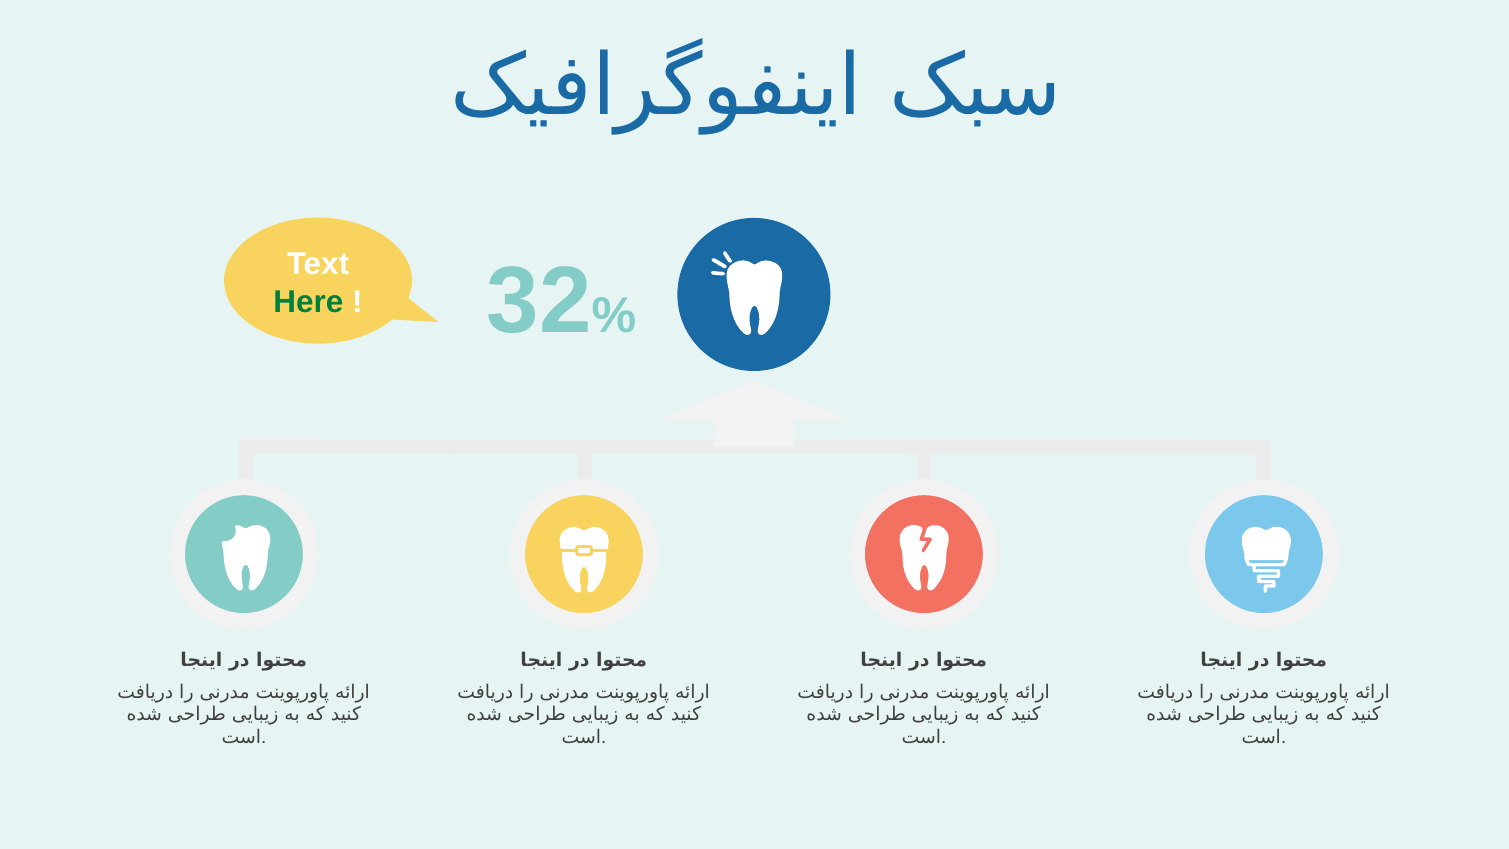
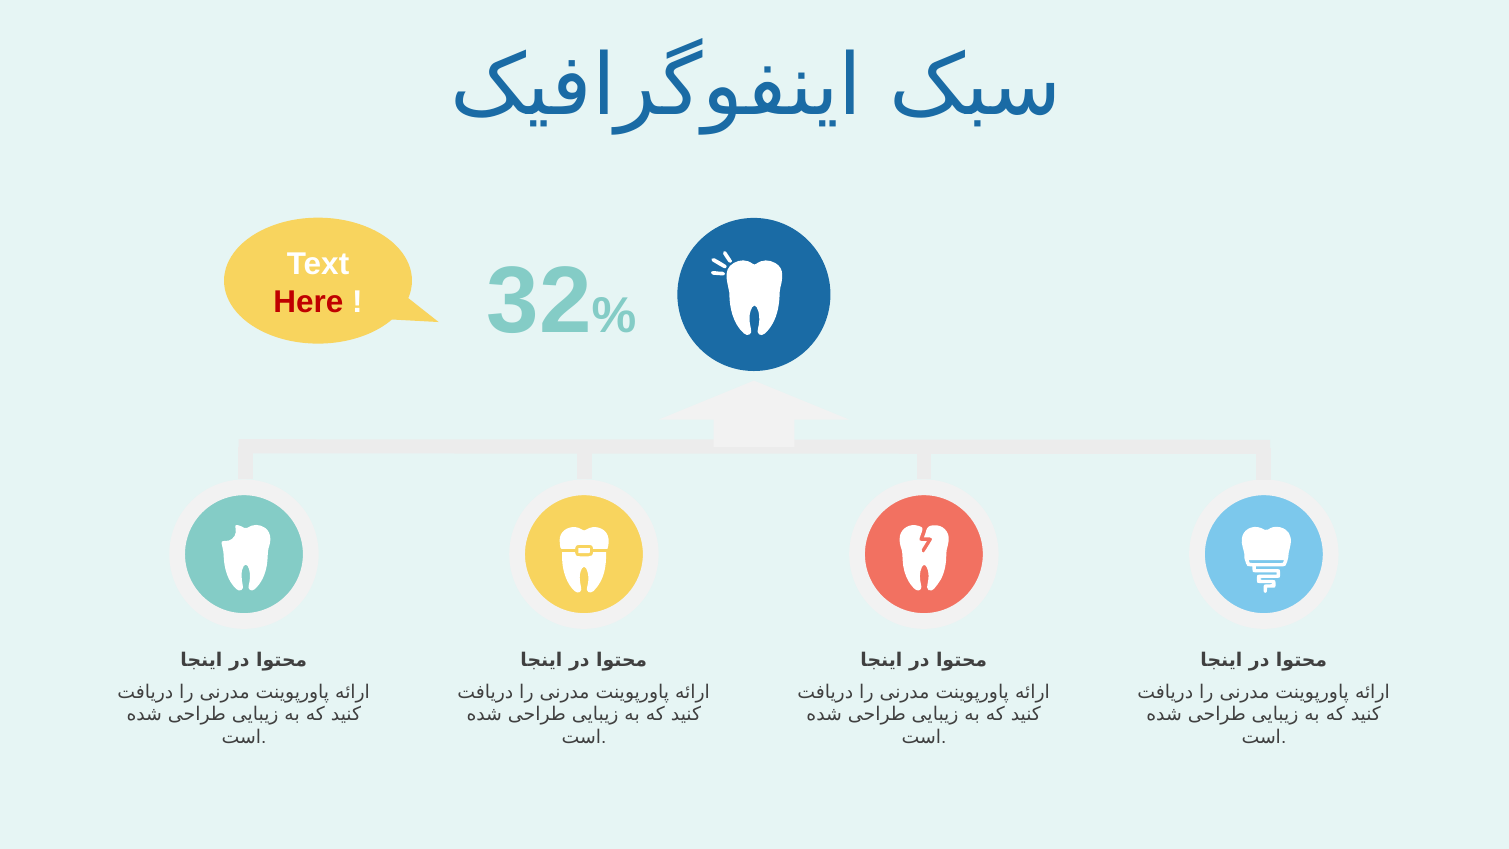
Here colour: green -> red
